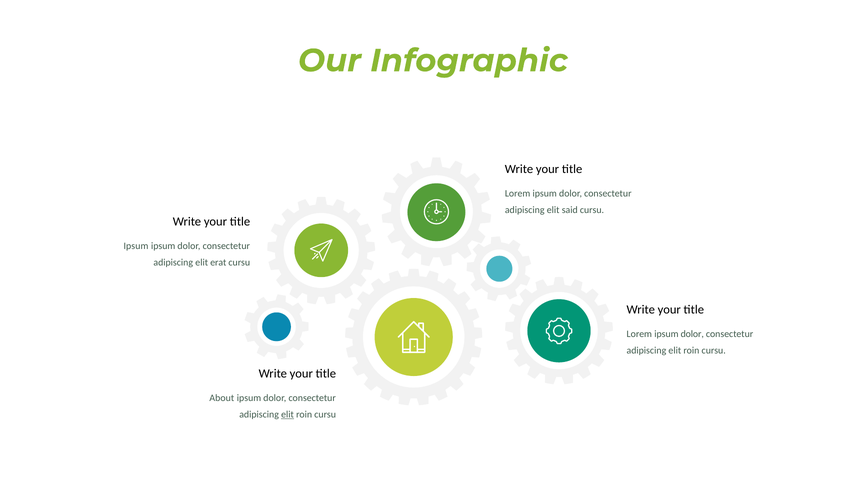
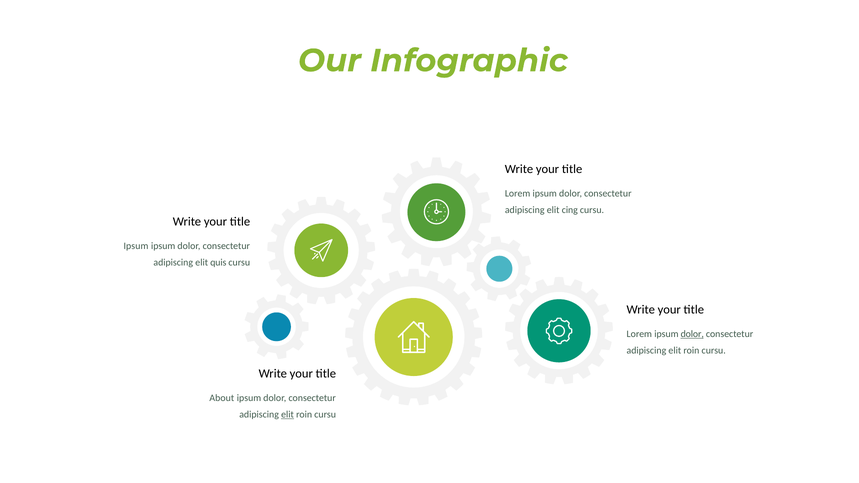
said: said -> cing
erat: erat -> quis
dolor at (692, 334) underline: none -> present
